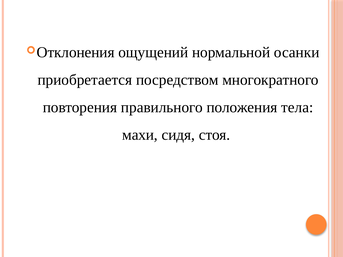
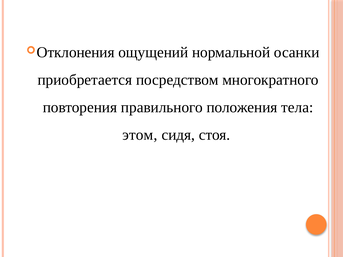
махи: махи -> этом
